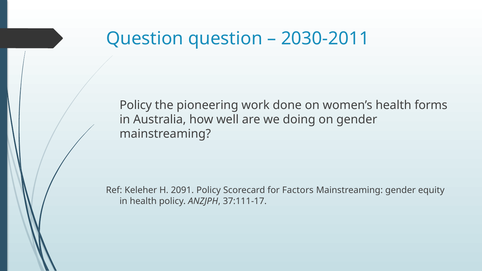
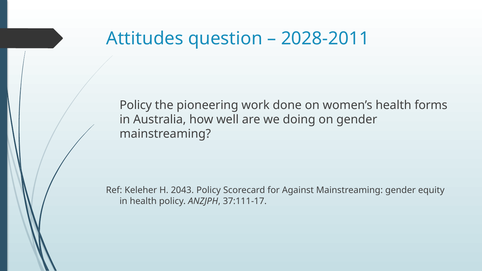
Question at (145, 39): Question -> Attitudes
2030-2011: 2030-2011 -> 2028-2011
2091: 2091 -> 2043
Factors: Factors -> Against
